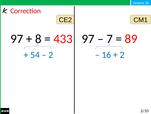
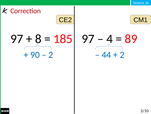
433: 433 -> 185
7: 7 -> 4
54: 54 -> 90
16: 16 -> 44
